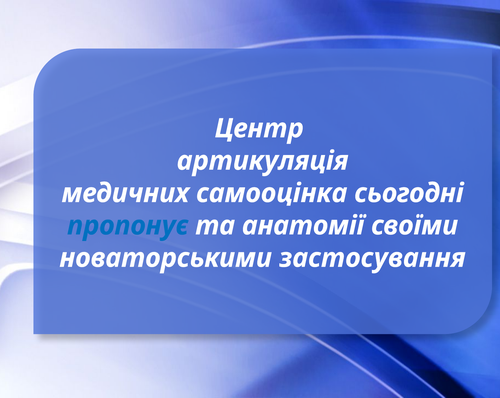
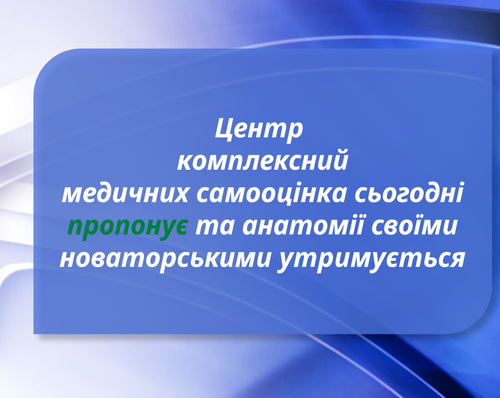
артикуляція: артикуляція -> комплексний
пропонує colour: blue -> green
застосування: застосування -> утримується
